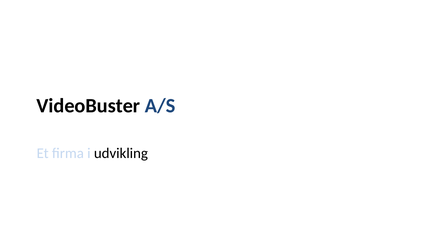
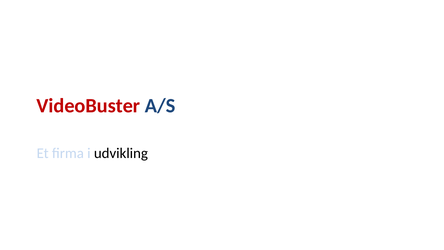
VideoBuster colour: black -> red
